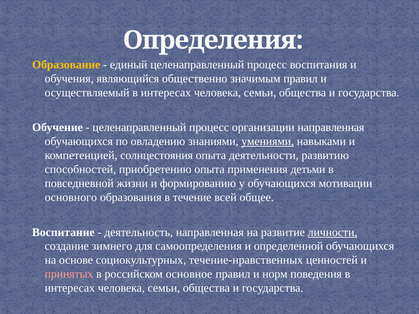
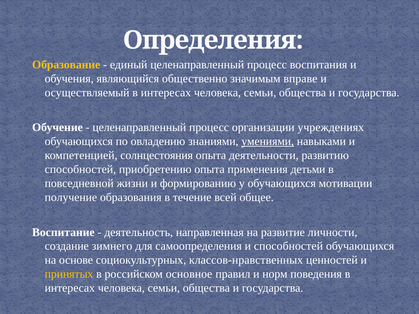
значимым правил: правил -> вправе
организации направленная: направленная -> учреждениях
основного: основного -> получение
личности underline: present -> none
и определенной: определенной -> способностей
течение-нравственных: течение-нравственных -> классов-нравственных
принятых colour: pink -> yellow
